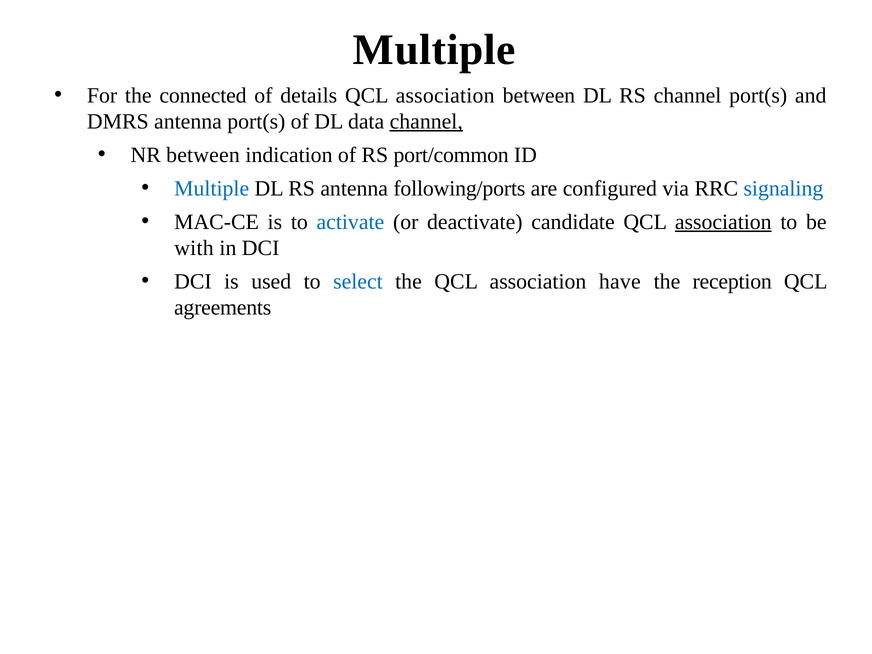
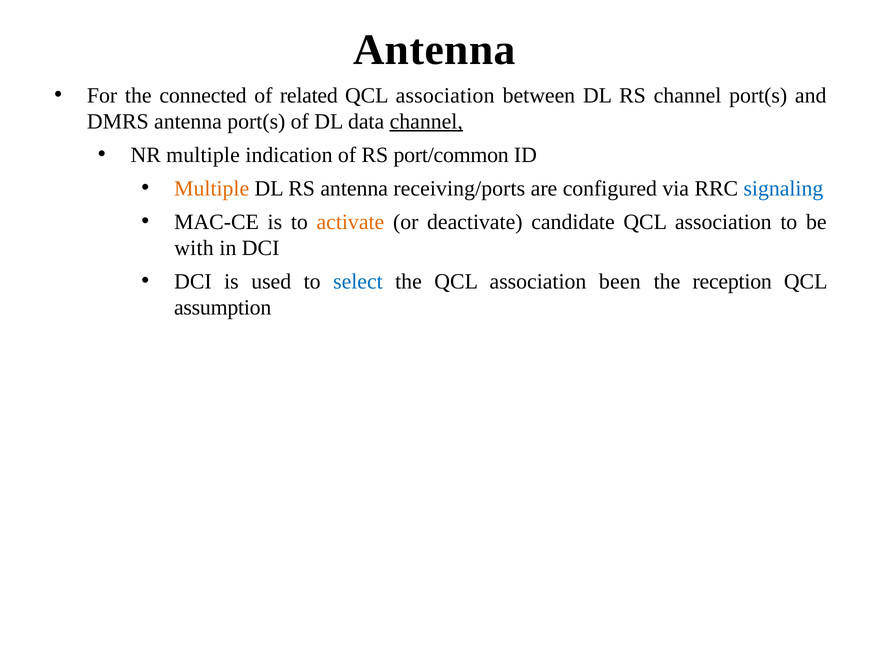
Multiple at (434, 50): Multiple -> Antenna
details: details -> related
NR between: between -> multiple
Multiple at (212, 188) colour: blue -> orange
following/ports: following/ports -> receiving/ports
activate colour: blue -> orange
association at (723, 222) underline: present -> none
have: have -> been
agreements: agreements -> assumption
